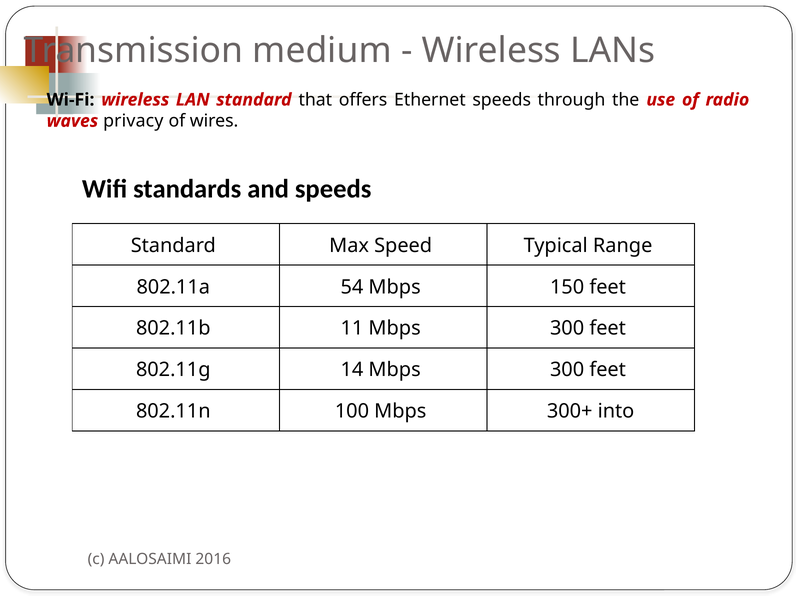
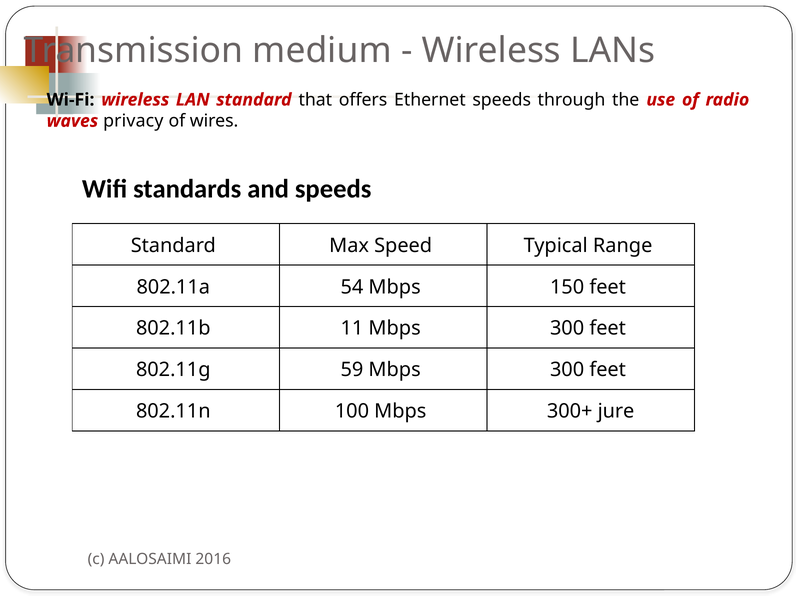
14: 14 -> 59
into: into -> jure
